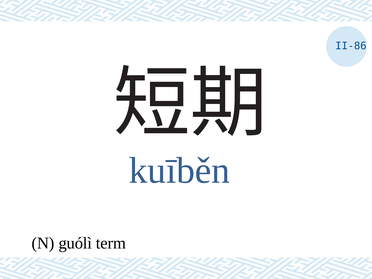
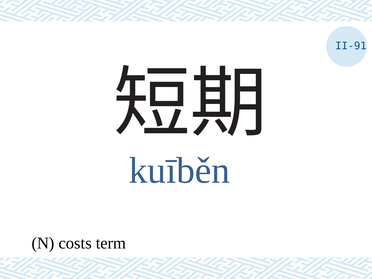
II-86: II-86 -> II-91
guólì: guólì -> costs
